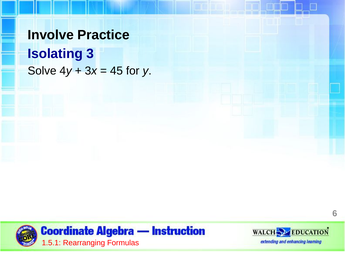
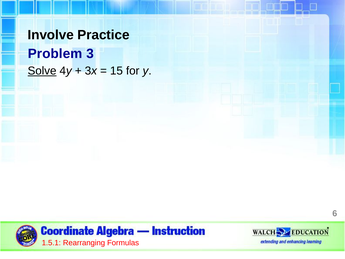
Isolating: Isolating -> Problem
Solve underline: none -> present
45: 45 -> 15
